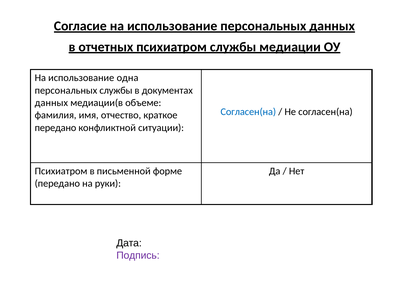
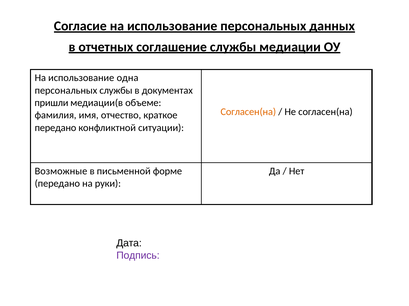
отчетных психиатром: психиатром -> соглашение
данных at (51, 103): данных -> пришли
Согласен(на at (248, 112) colour: blue -> orange
Психиатром at (61, 171): Психиатром -> Возможные
